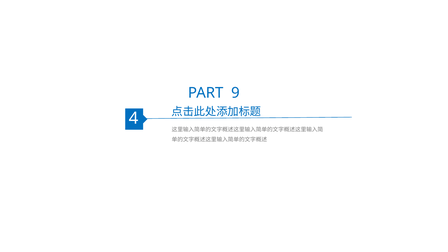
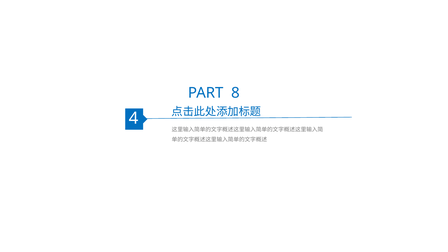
9: 9 -> 8
